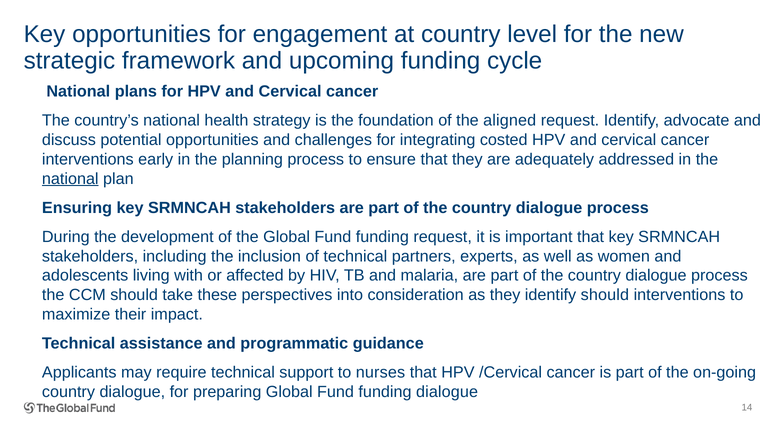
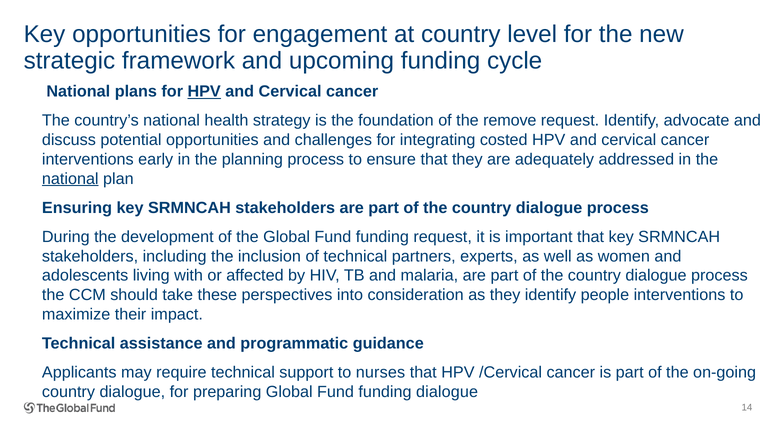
HPV at (204, 92) underline: none -> present
aligned: aligned -> remove
identify should: should -> people
